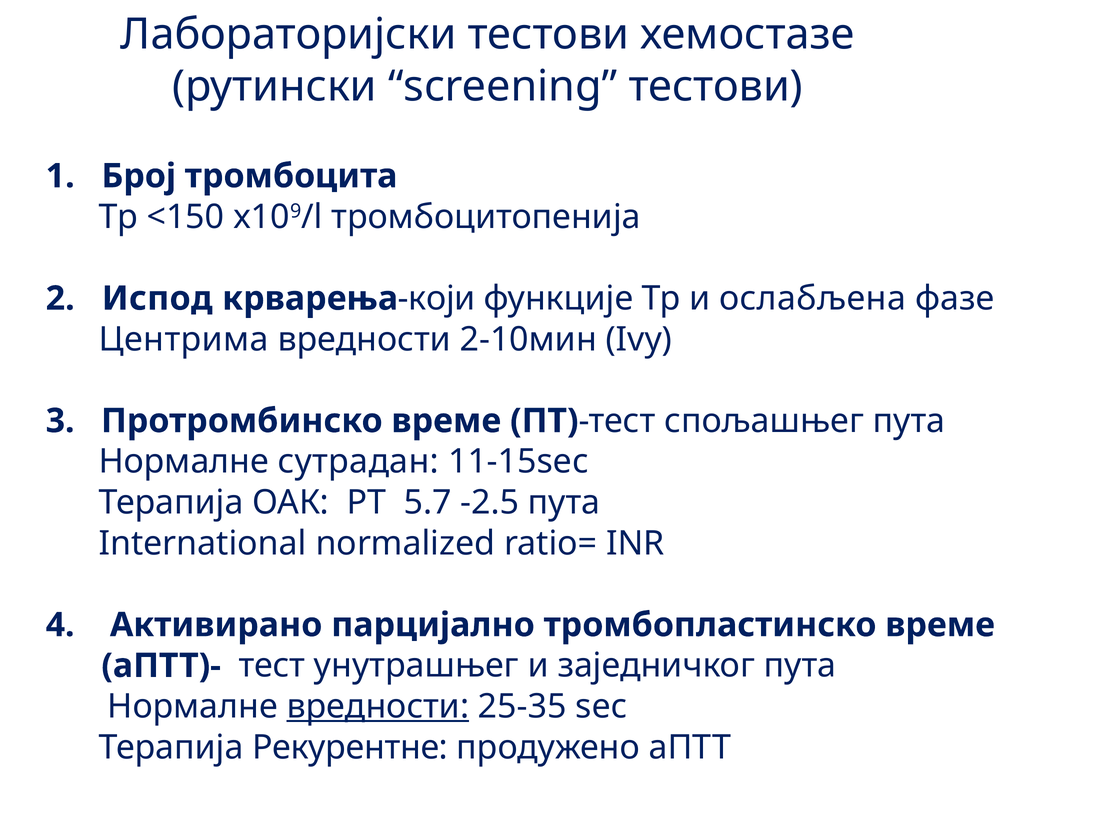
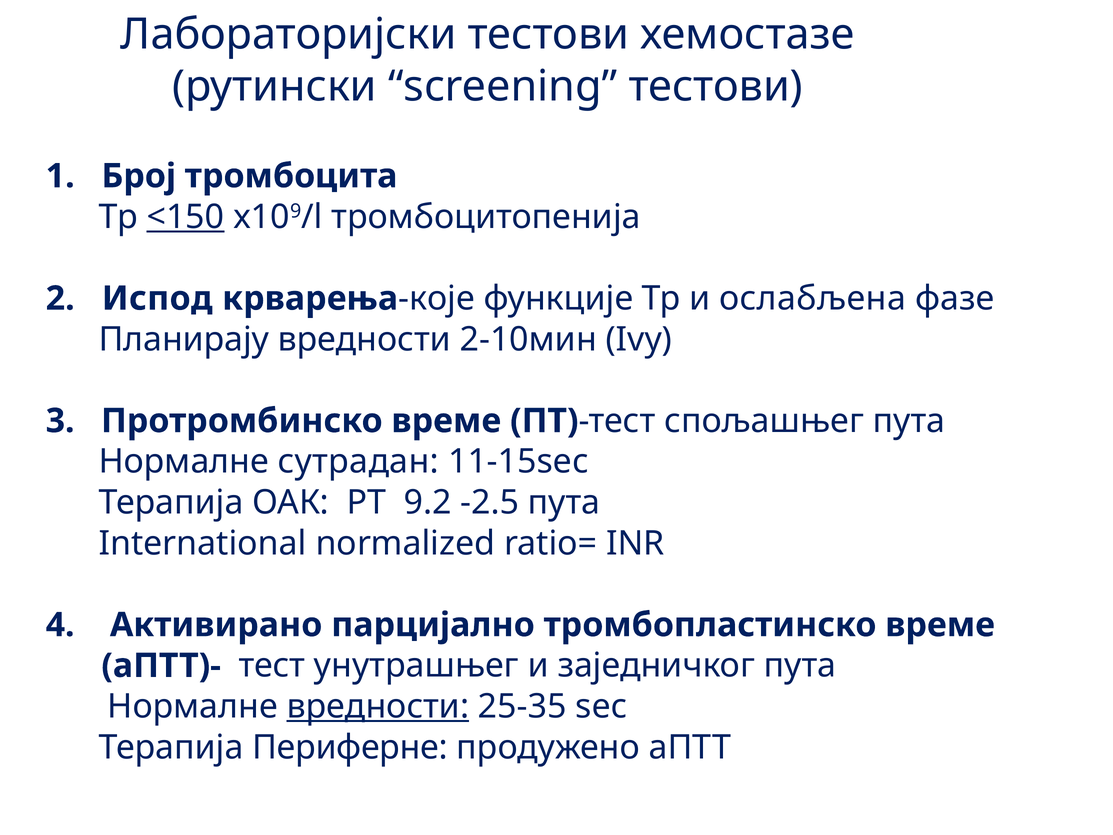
<150 underline: none -> present
који: који -> које
Центрима: Центрима -> Планирају
5.7: 5.7 -> 9.2
Рекурентне: Рекурентне -> Периферне
